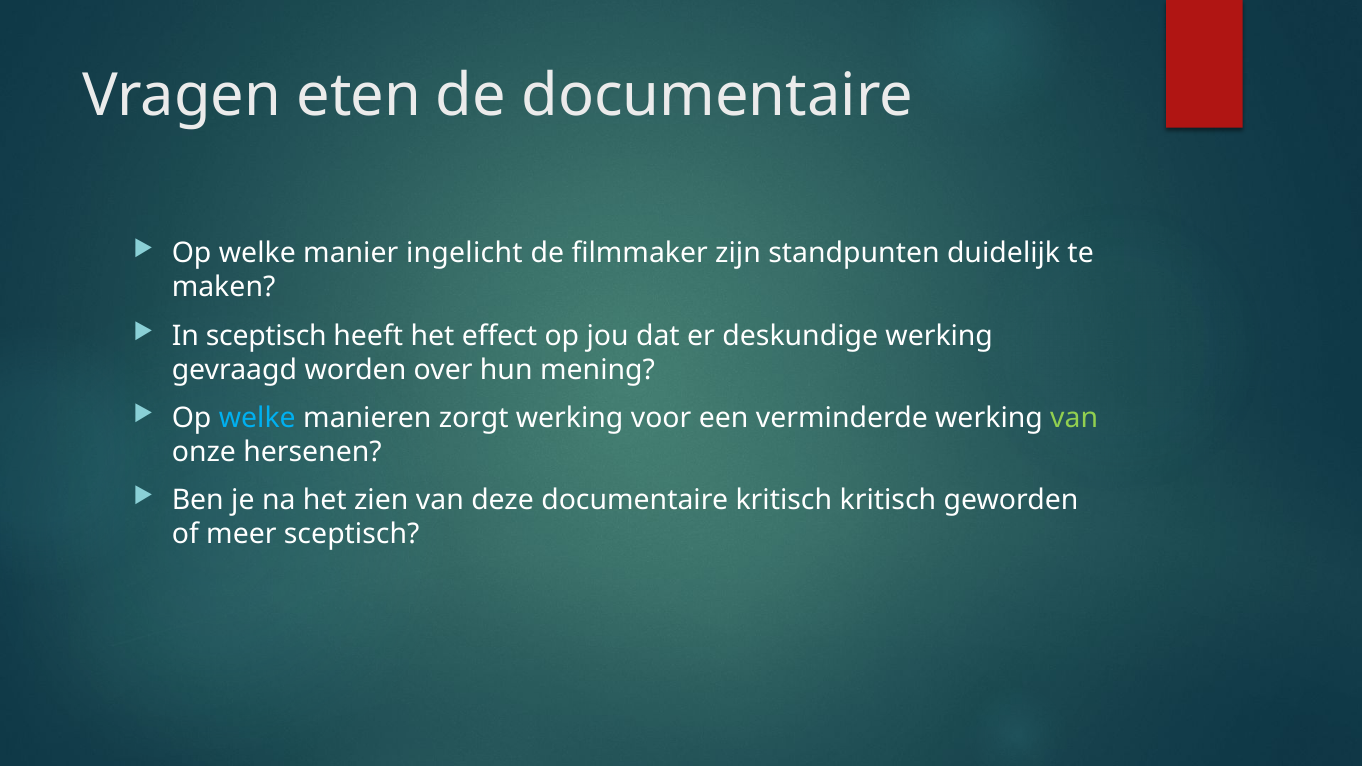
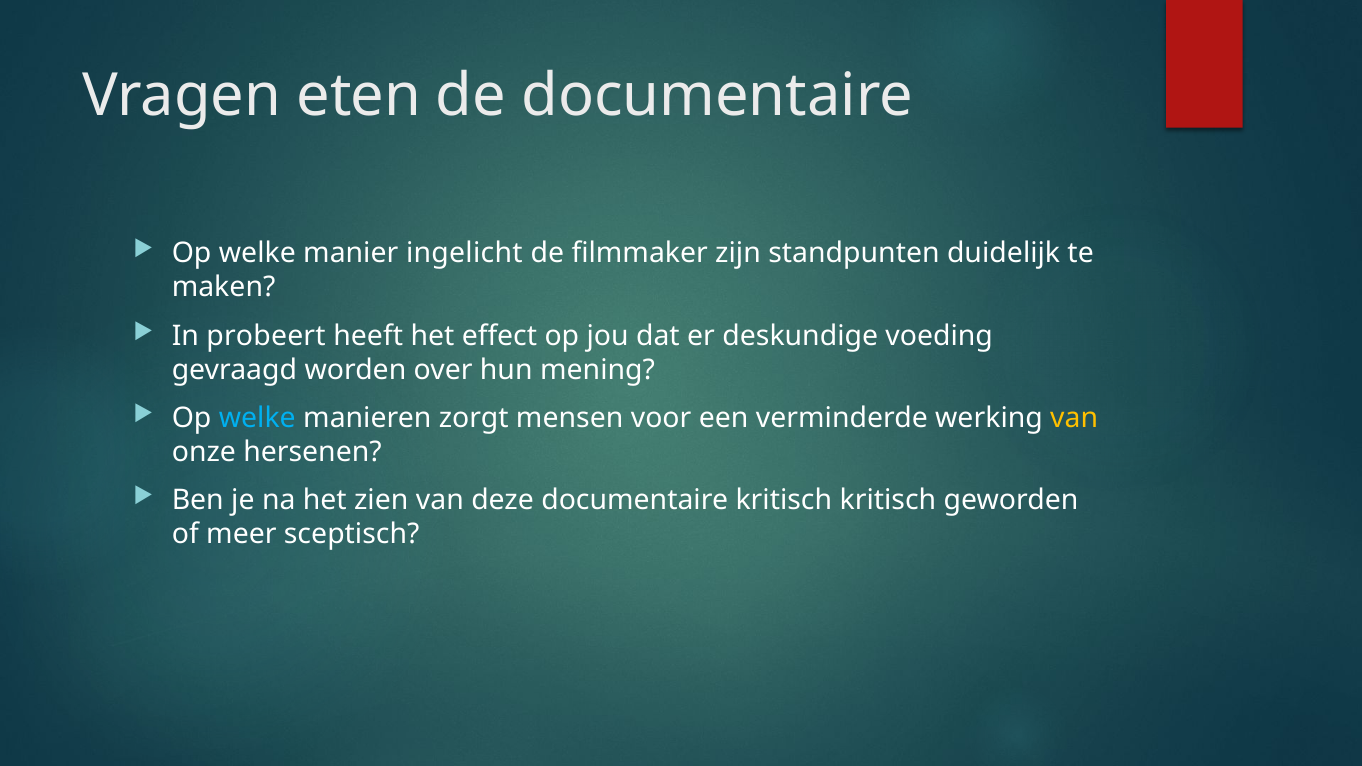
In sceptisch: sceptisch -> probeert
deskundige werking: werking -> voeding
zorgt werking: werking -> mensen
van at (1074, 418) colour: light green -> yellow
